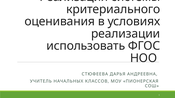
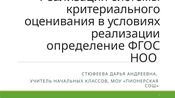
использовать: использовать -> определение
